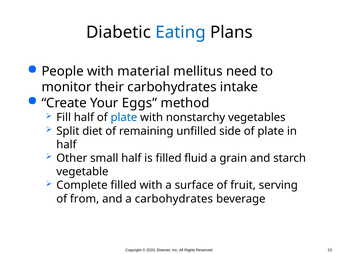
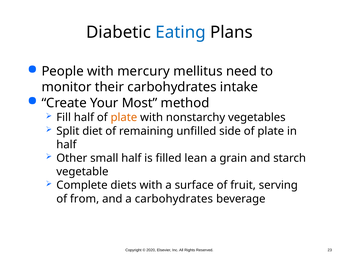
material: material -> mercury
Eggs: Eggs -> Most
plate at (124, 118) colour: blue -> orange
fluid: fluid -> lean
Complete filled: filled -> diets
